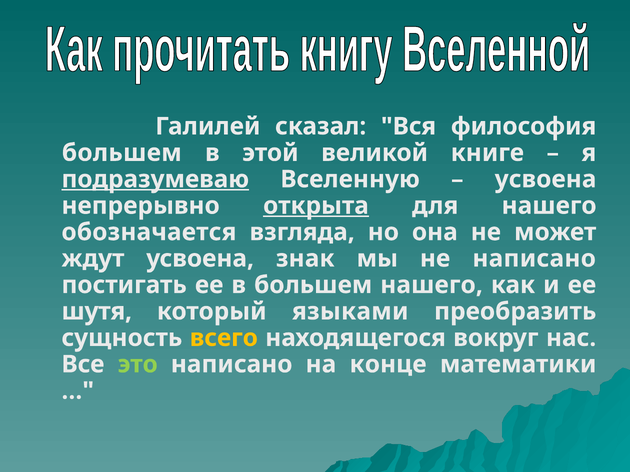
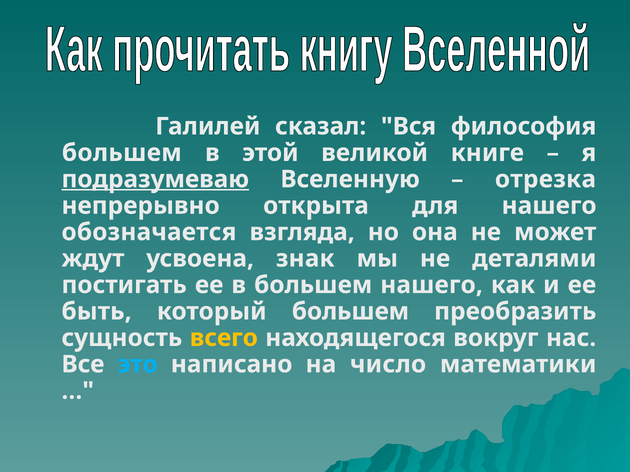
усвоена at (546, 179): усвоена -> отрезка
открыта underline: present -> none
не написано: написано -> деталями
шутя: шутя -> быть
который языками: языками -> большем
это colour: light green -> light blue
конце: конце -> число
